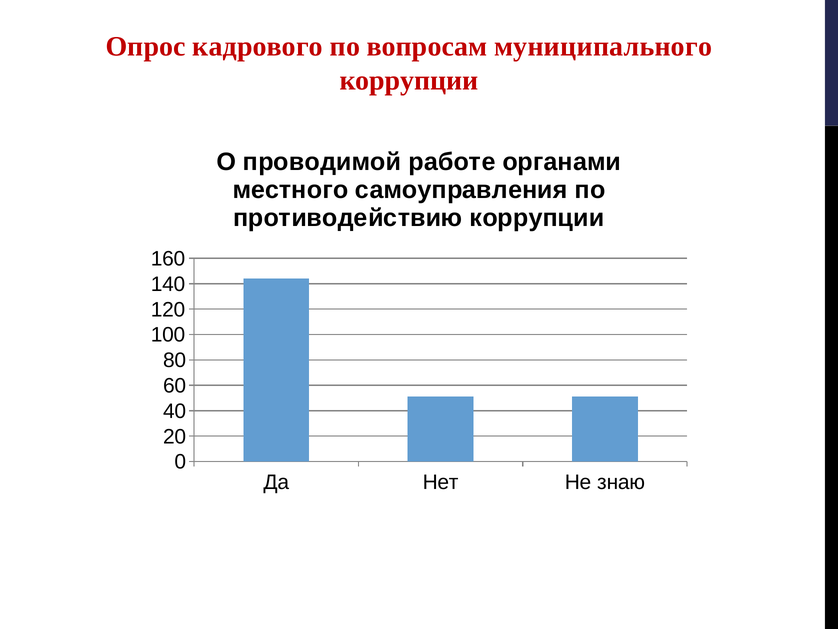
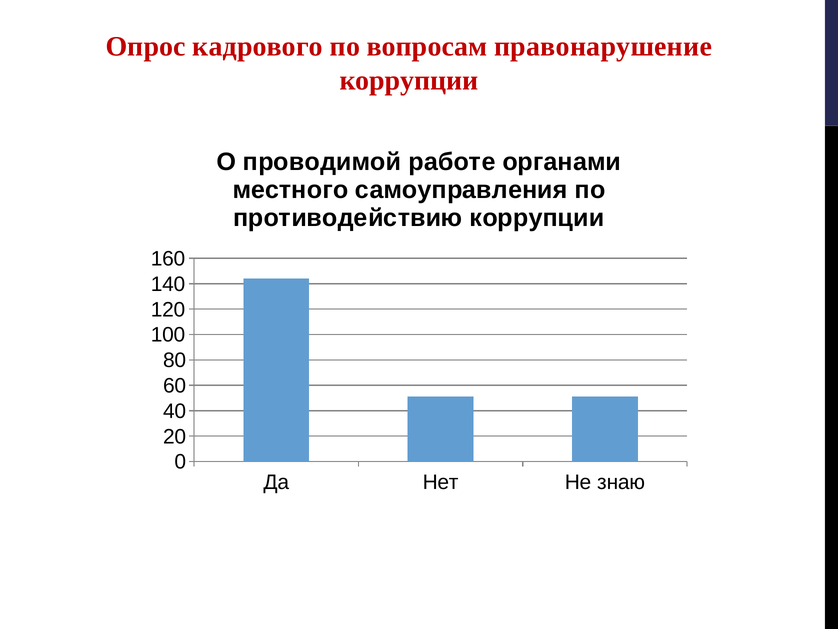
муниципального: муниципального -> правонарушение
